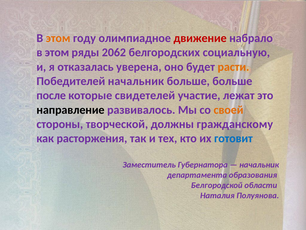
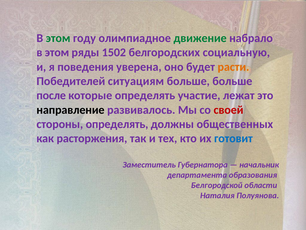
этом at (58, 38) colour: orange -> green
движение colour: red -> green
2062: 2062 -> 1502
отказалась: отказалась -> поведения
Победителей начальник: начальник -> ситуациям
которые свидетелей: свидетелей -> определять
своей colour: orange -> red
стороны творческой: творческой -> определять
гражданскому: гражданскому -> общественных
